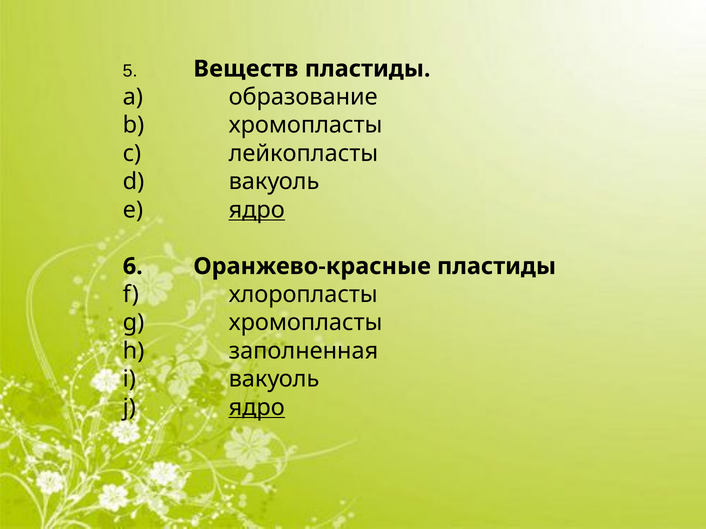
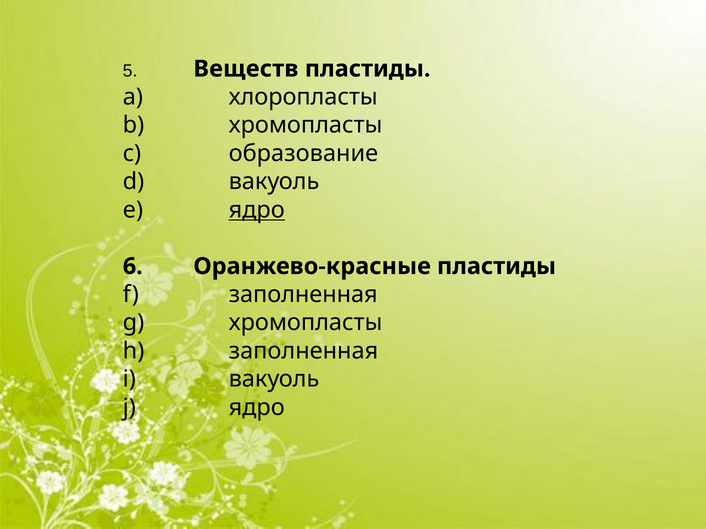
образование: образование -> хлоропласты
лейкопласты: лейкопласты -> образование
хлоропласты at (303, 295): хлоропласты -> заполненная
ядро at (257, 408) underline: present -> none
